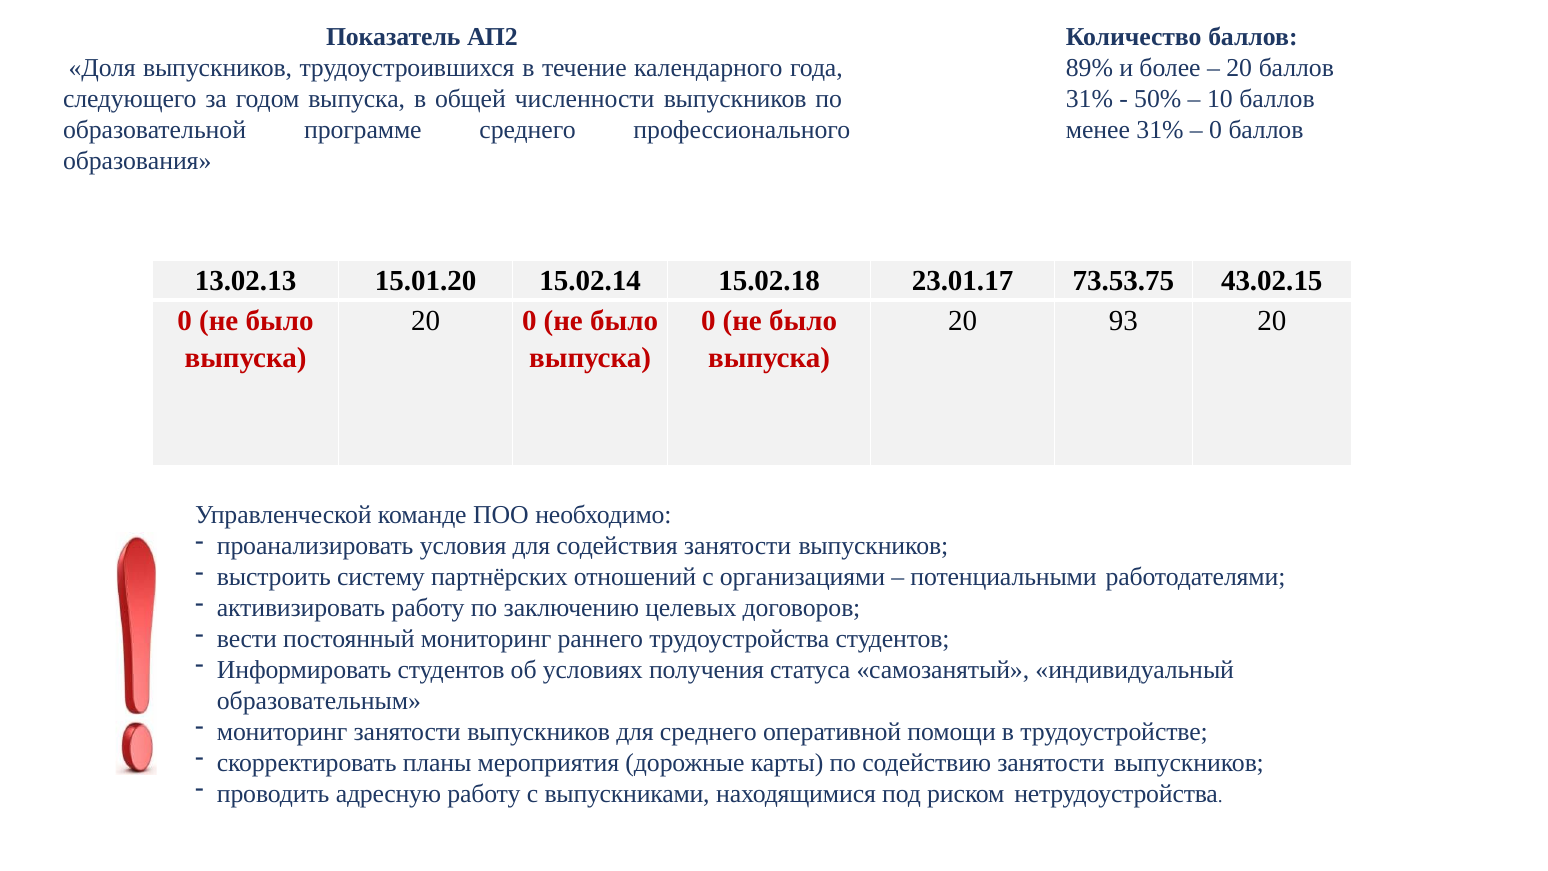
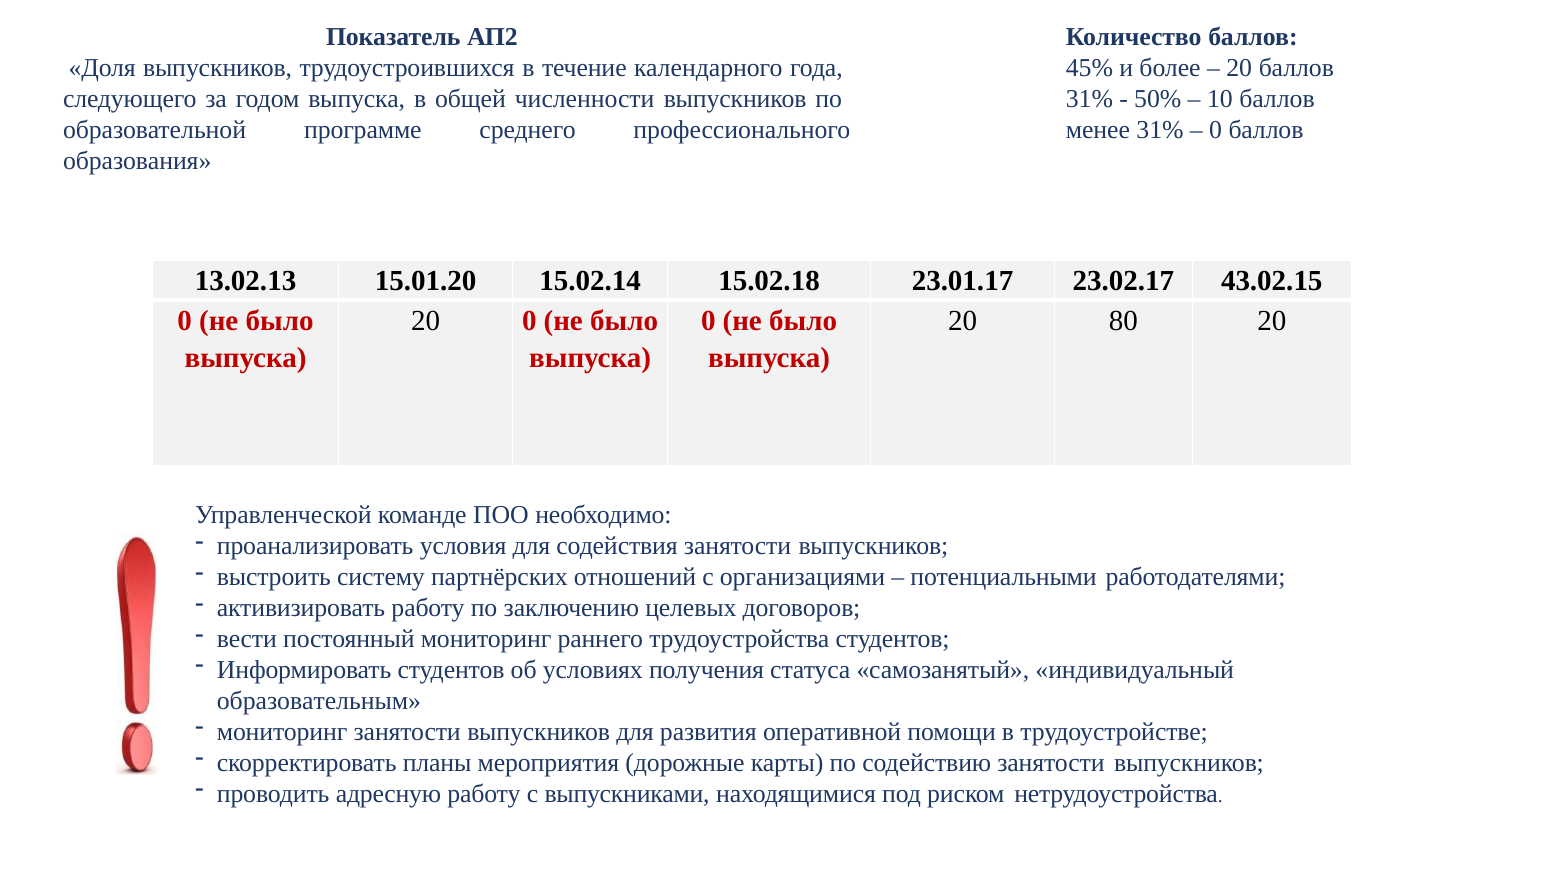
89%: 89% -> 45%
73.53.75: 73.53.75 -> 23.02.17
93: 93 -> 80
для среднего: среднего -> развития
